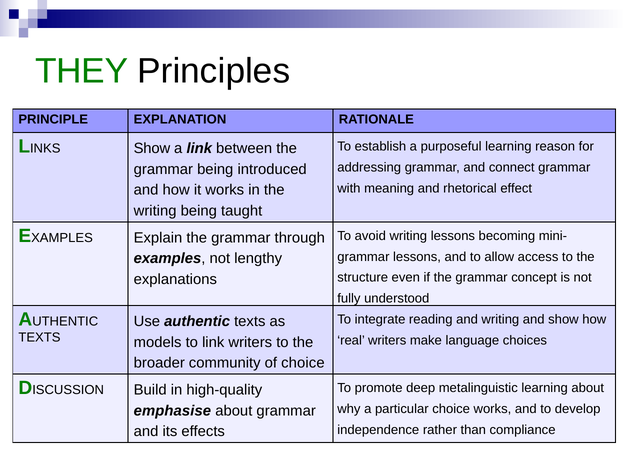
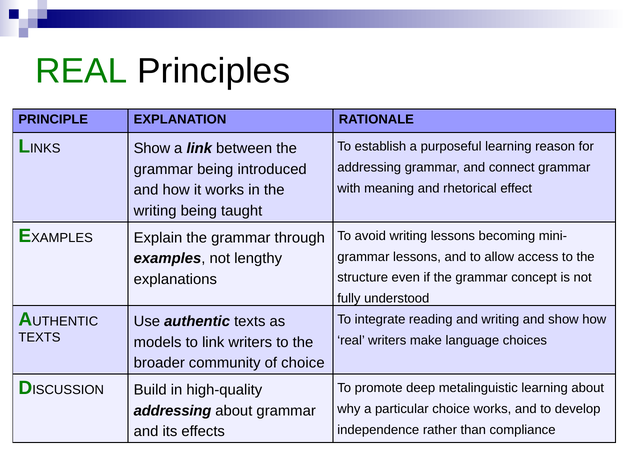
THEY at (82, 71): THEY -> REAL
emphasise at (172, 411): emphasise -> addressing
